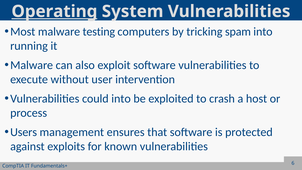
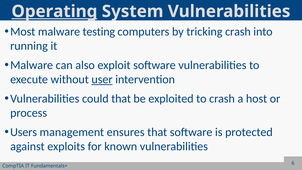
tricking spam: spam -> crash
user underline: none -> present
could into: into -> that
